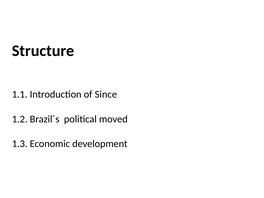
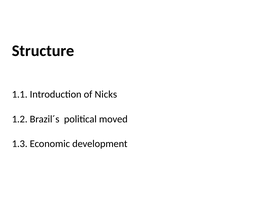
Since: Since -> Nicks
